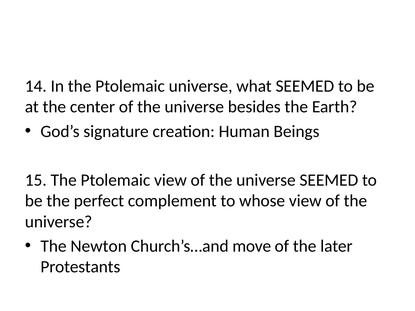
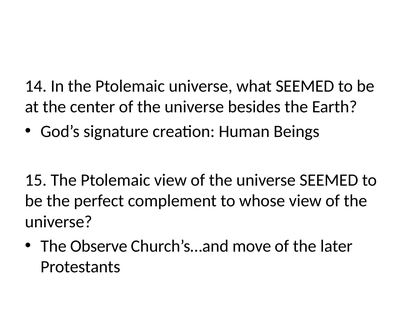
Newton: Newton -> Observe
